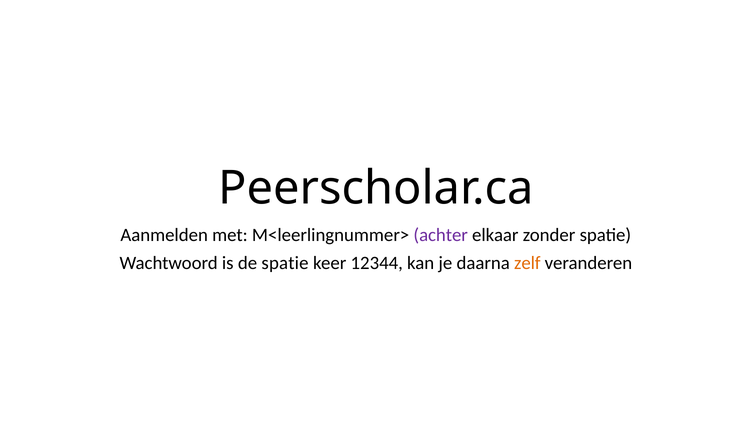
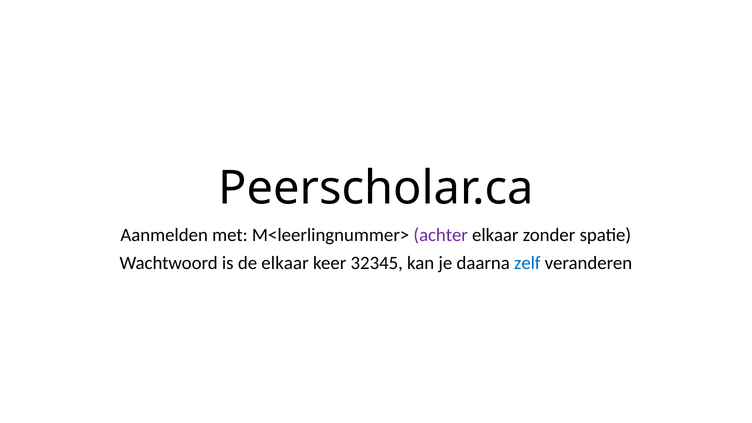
de spatie: spatie -> elkaar
12344: 12344 -> 32345
zelf colour: orange -> blue
